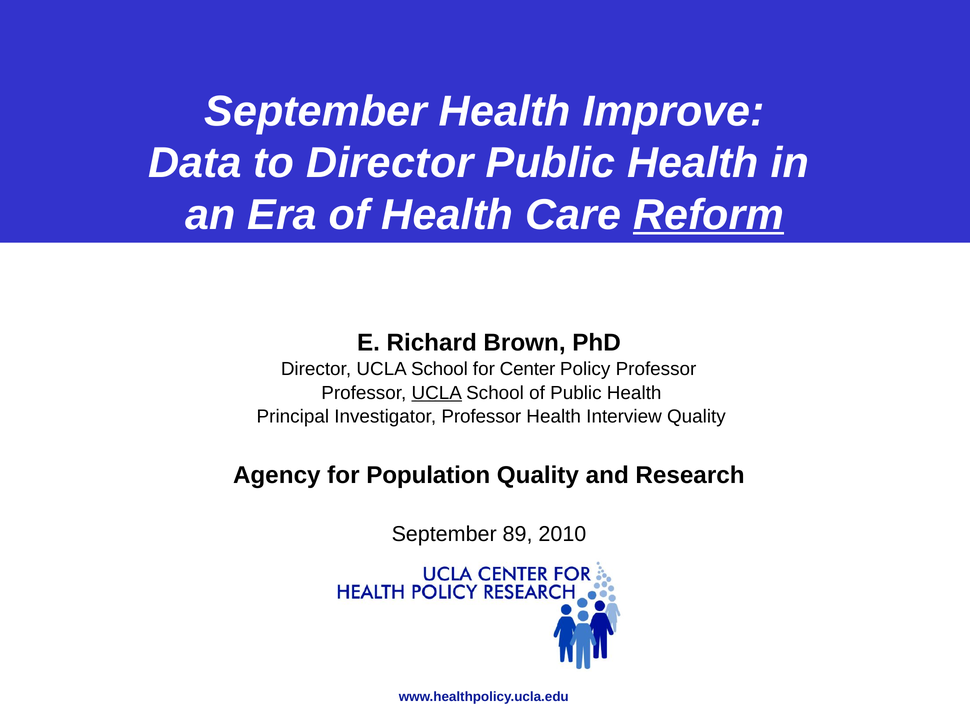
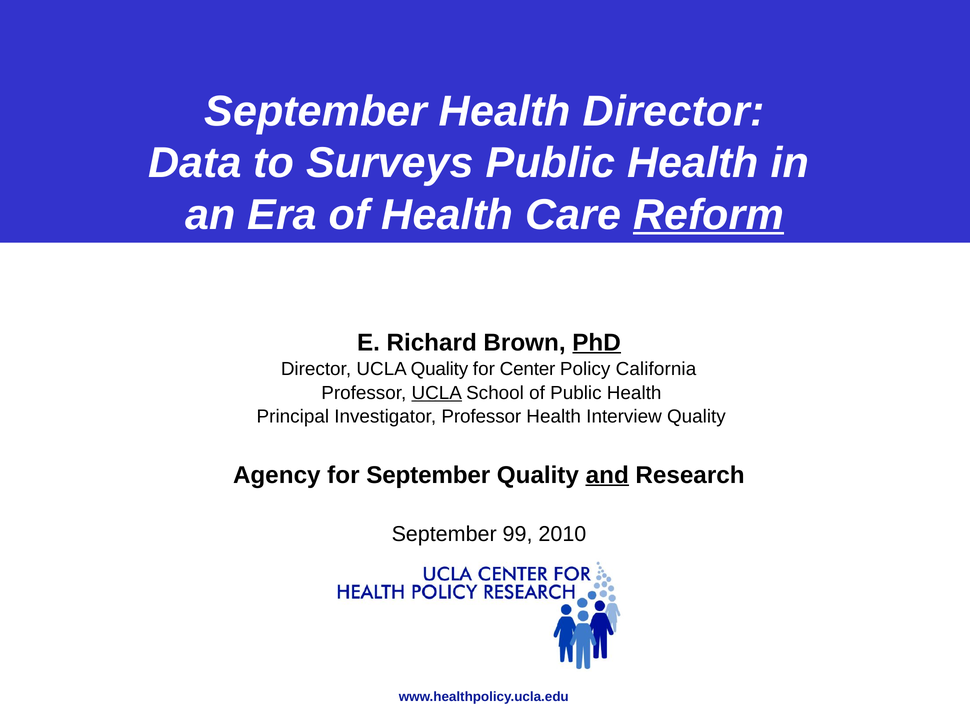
Health Improve: Improve -> Director
to Director: Director -> Surveys
PhD underline: none -> present
Director UCLA School: School -> Quality
Policy Professor: Professor -> California
for Population: Population -> September
and underline: none -> present
89: 89 -> 99
